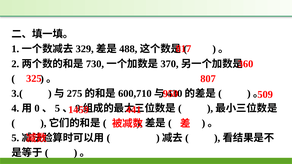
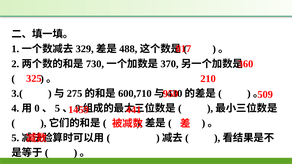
807: 807 -> 210
